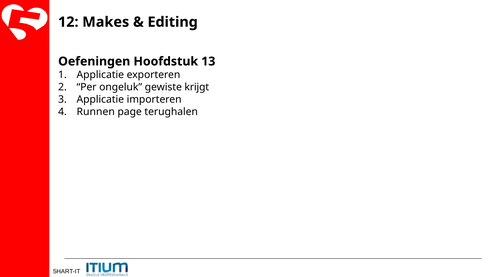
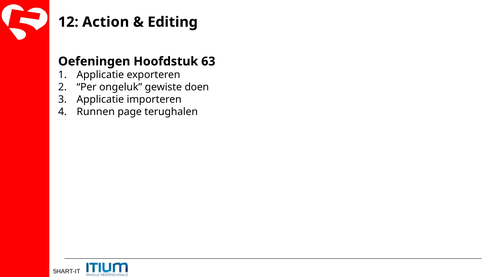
Makes: Makes -> Action
13: 13 -> 63
krijgt: krijgt -> doen
